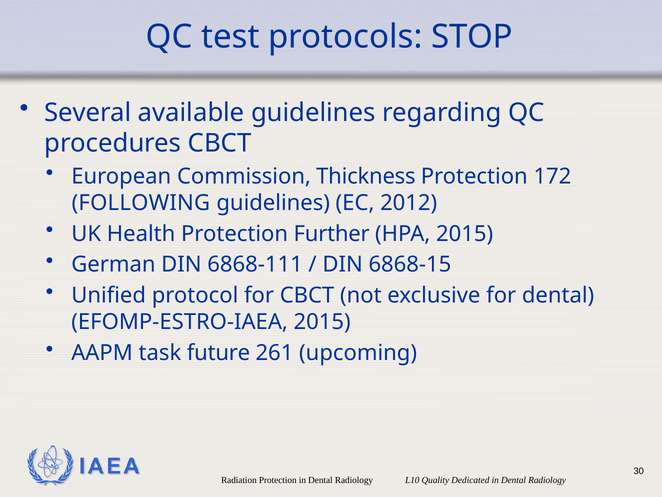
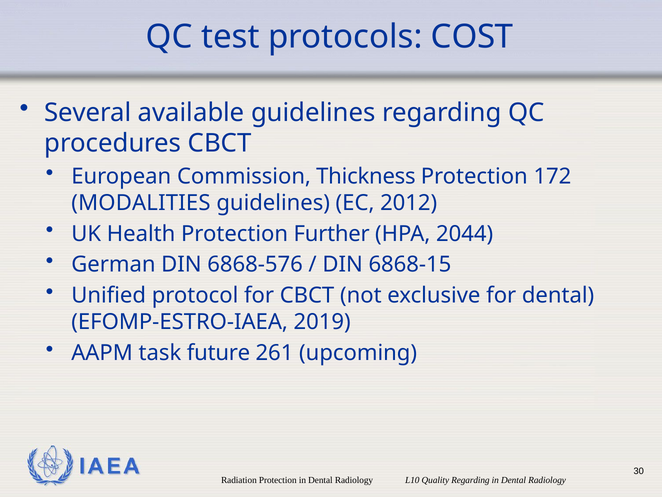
STOP: STOP -> COST
FOLLOWING: FOLLOWING -> MODALITIES
HPA 2015: 2015 -> 2044
6868-111: 6868-111 -> 6868-576
EFOMP-ESTRO-IAEA 2015: 2015 -> 2019
Quality Dedicated: Dedicated -> Regarding
